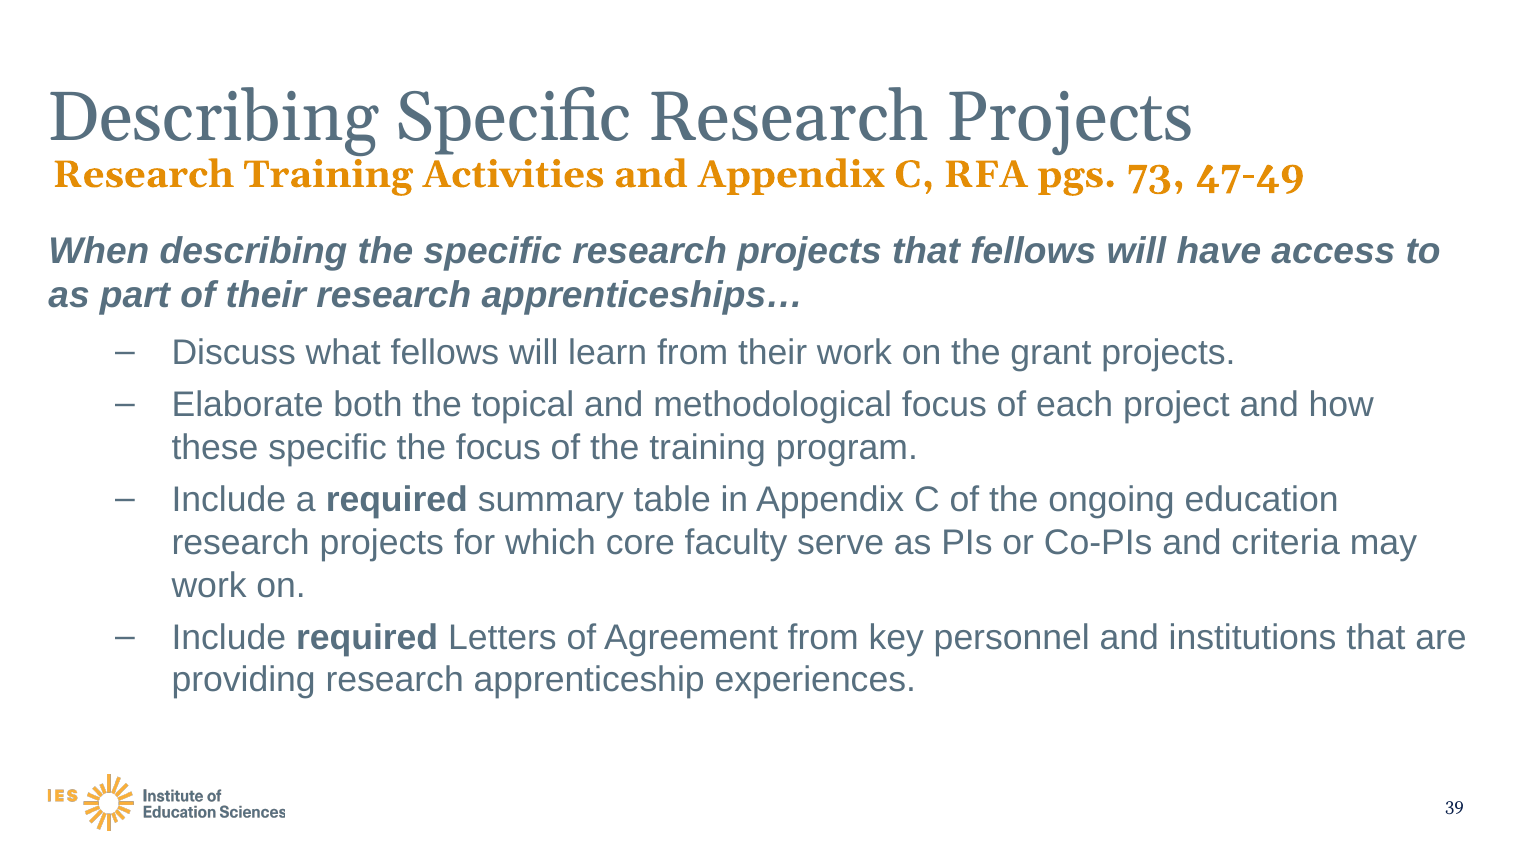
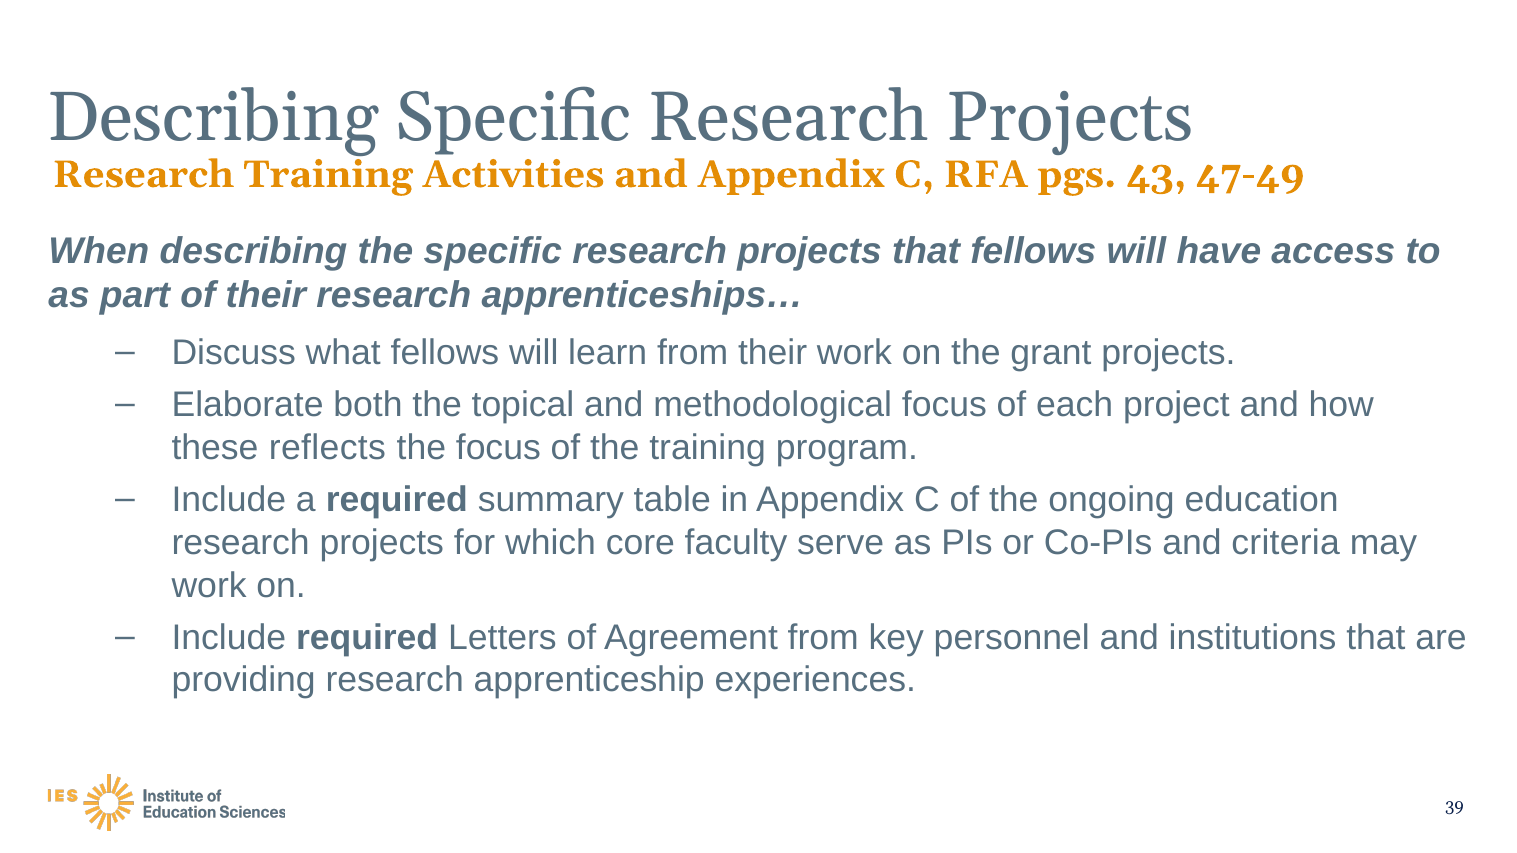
73: 73 -> 43
these specific: specific -> reflects
